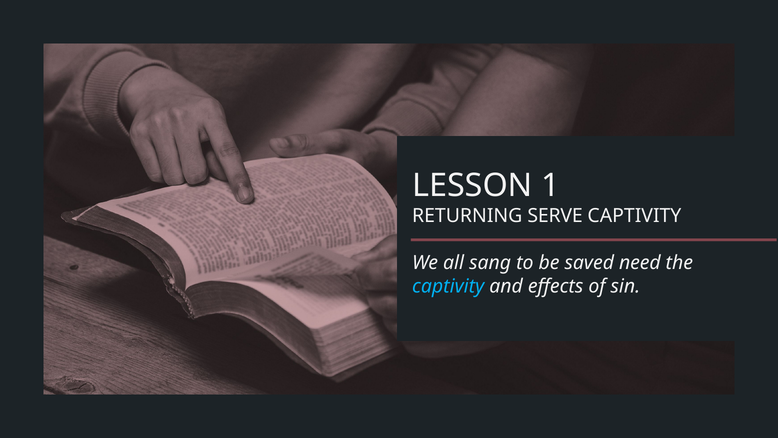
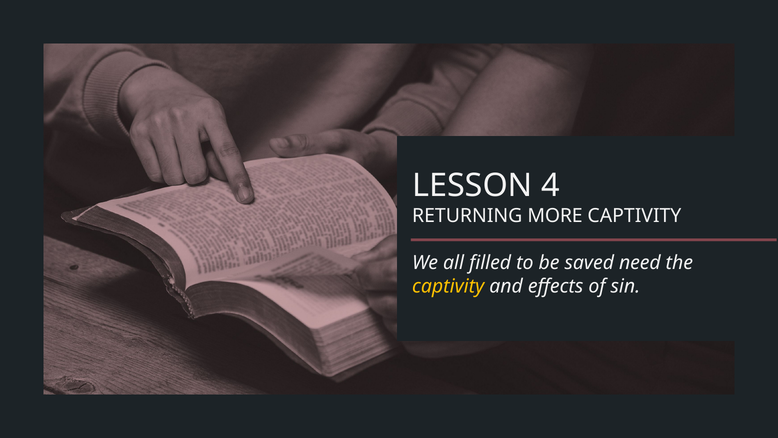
1: 1 -> 4
SERVE: SERVE -> MORE
sang: sang -> filled
captivity at (448, 286) colour: light blue -> yellow
